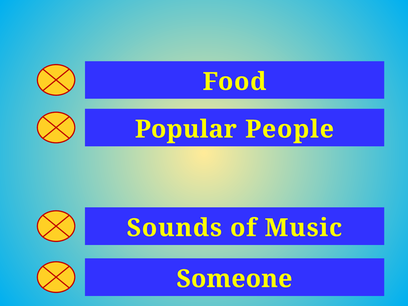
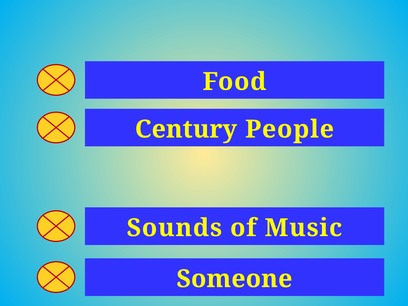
Popular: Popular -> Century
